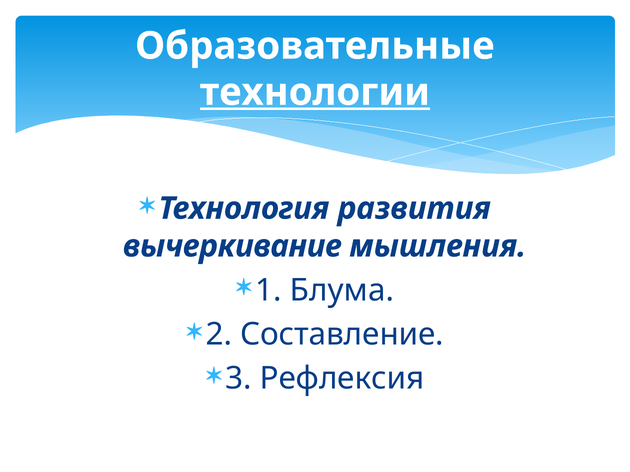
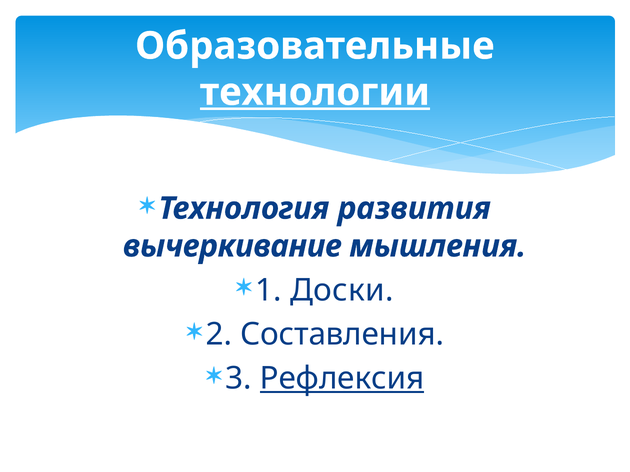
Блума: Блума -> Доски
Составление: Составление -> Составления
Рефлексия underline: none -> present
